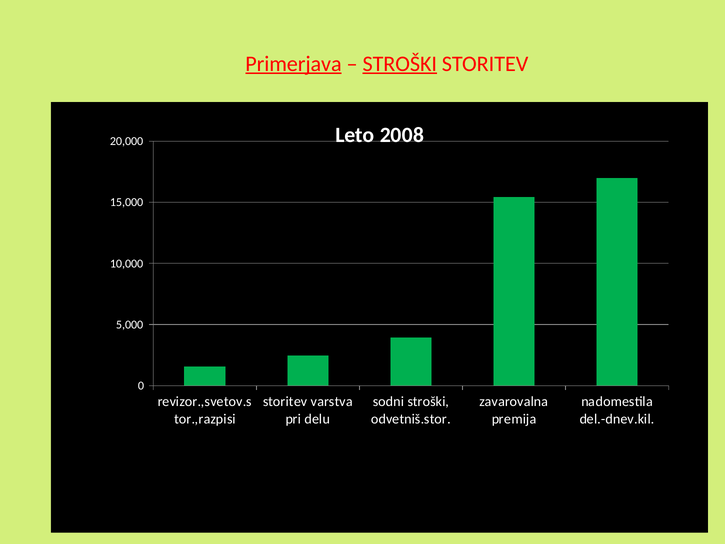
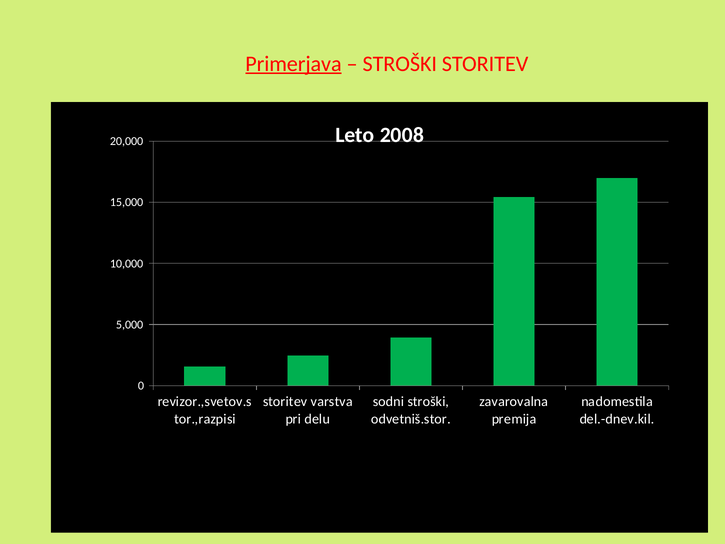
STROŠKI at (400, 64) underline: present -> none
